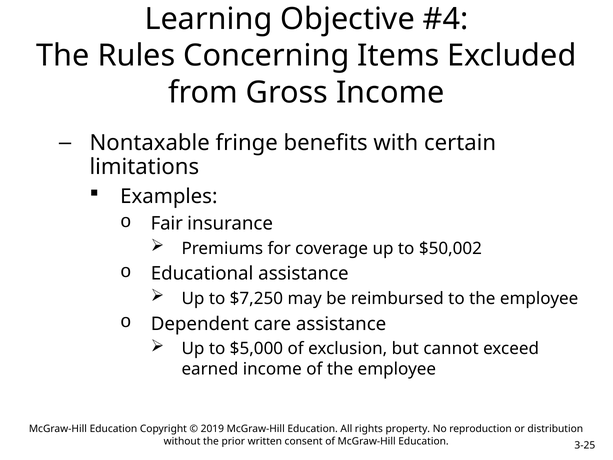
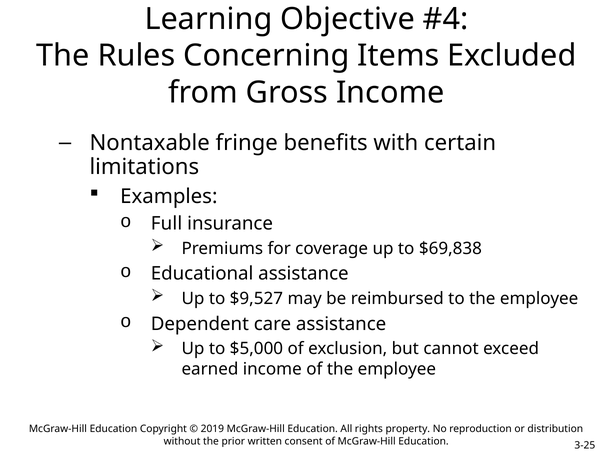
Fair: Fair -> Full
$50,002: $50,002 -> $69,838
$7,250: $7,250 -> $9,527
